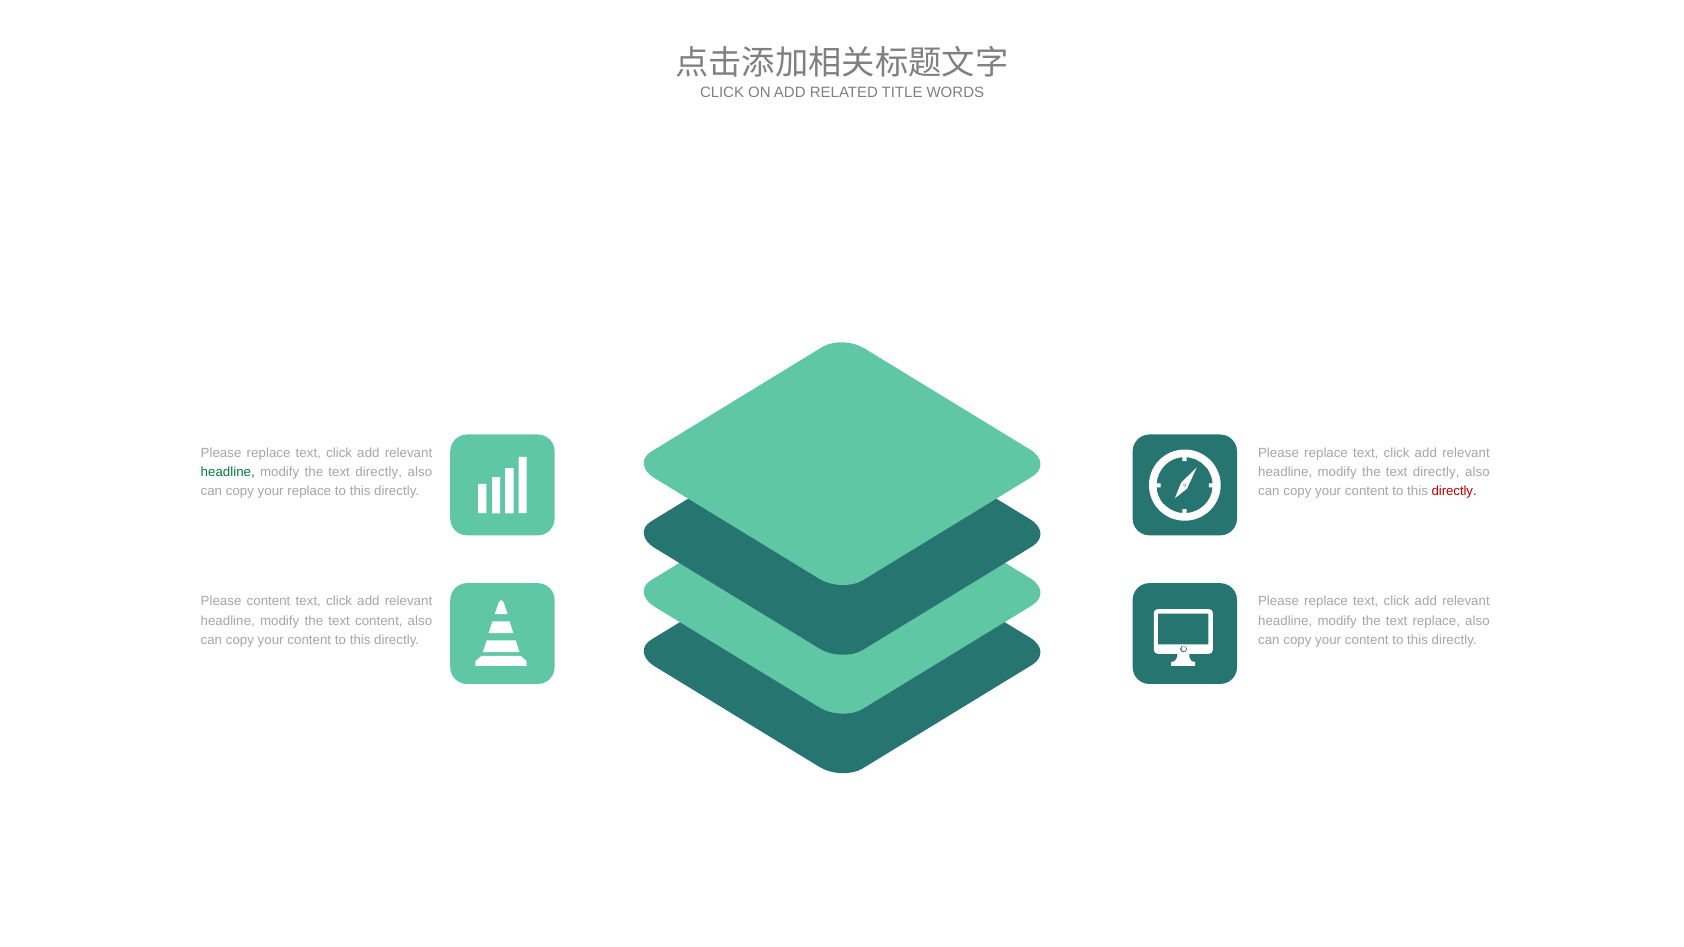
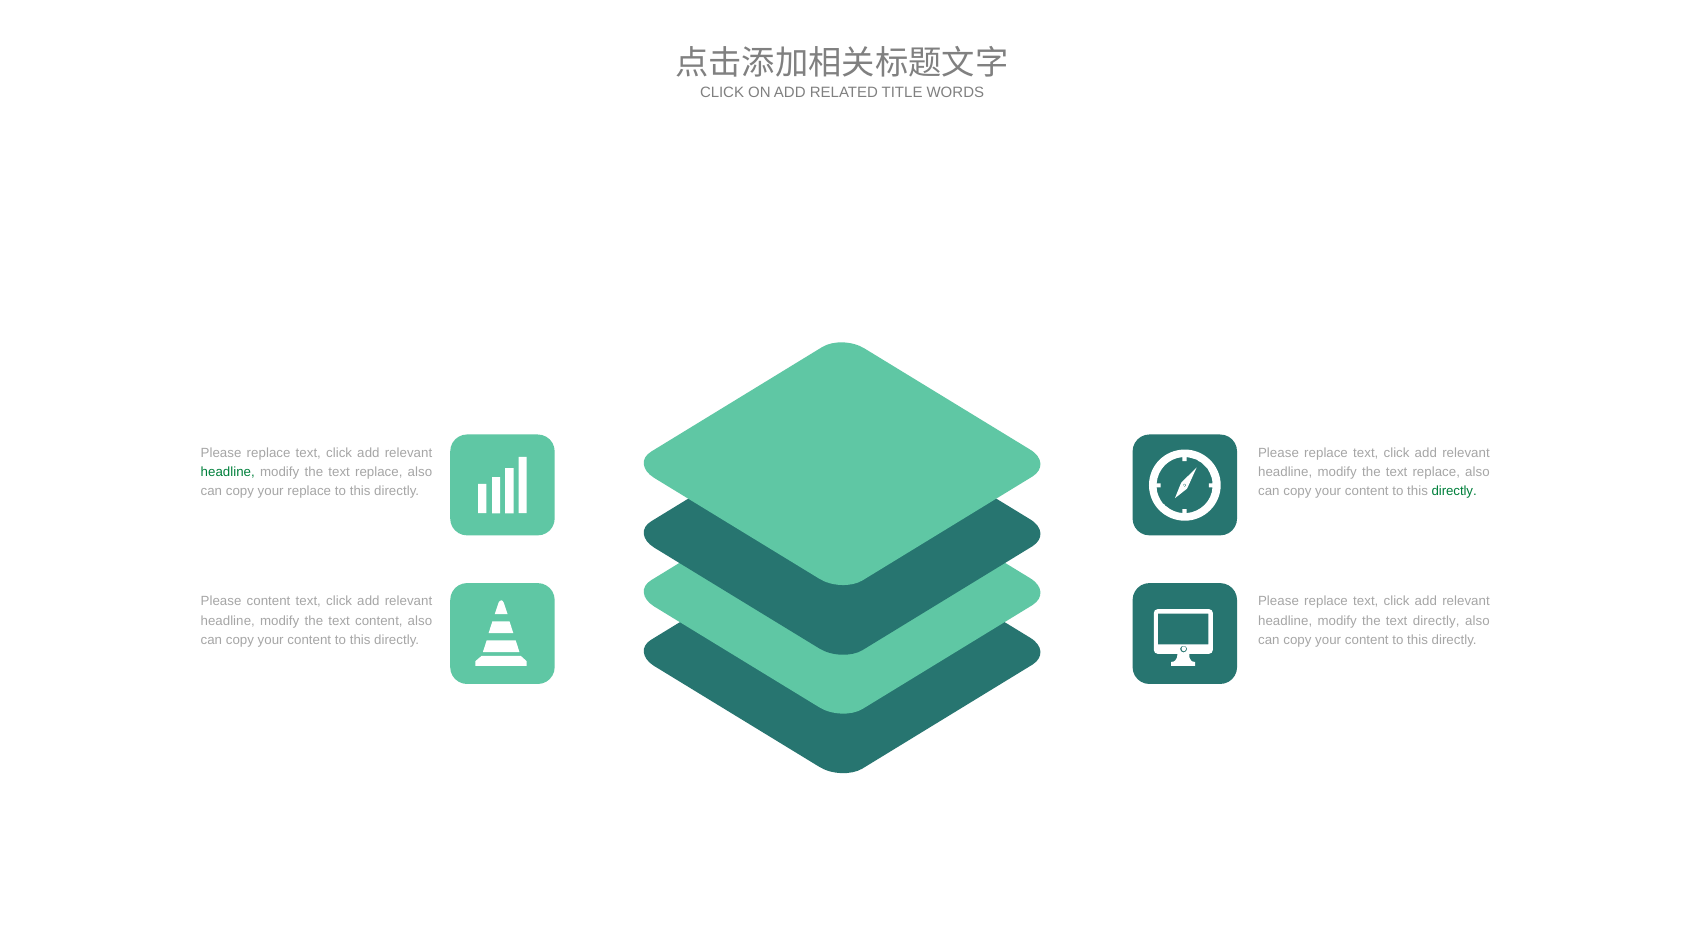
directly at (379, 472): directly -> replace
directly at (1436, 472): directly -> replace
directly at (1454, 491) colour: red -> green
text replace: replace -> directly
